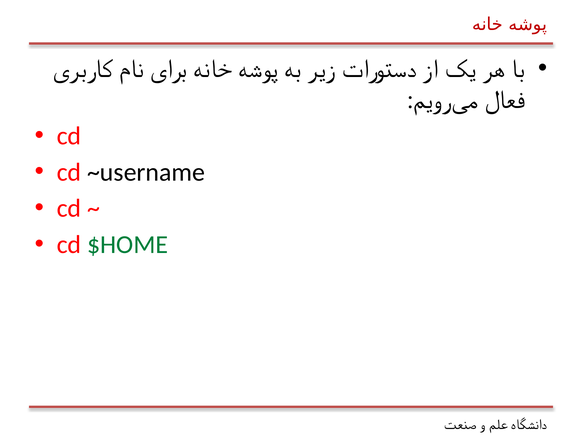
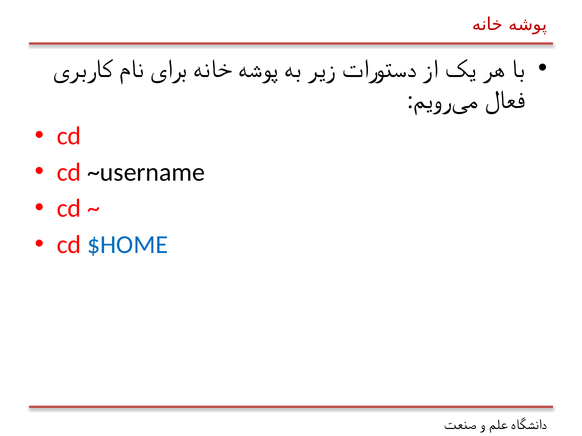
$HOME colour: green -> blue
